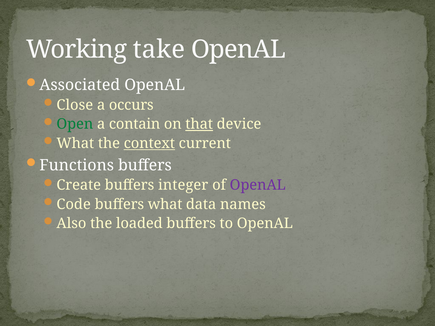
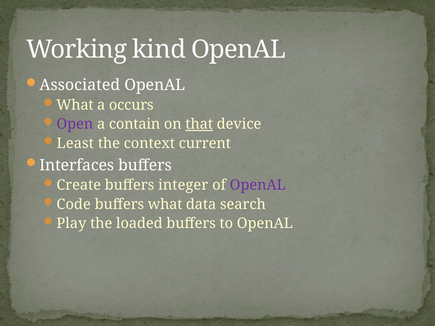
take: take -> kind
Close at (75, 105): Close -> What
Open colour: green -> purple
What at (75, 143): What -> Least
context underline: present -> none
Functions: Functions -> Interfaces
names: names -> search
Also: Also -> Play
